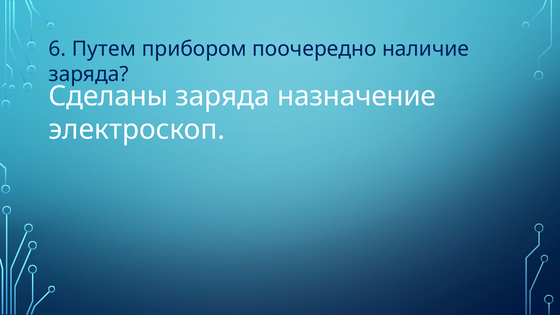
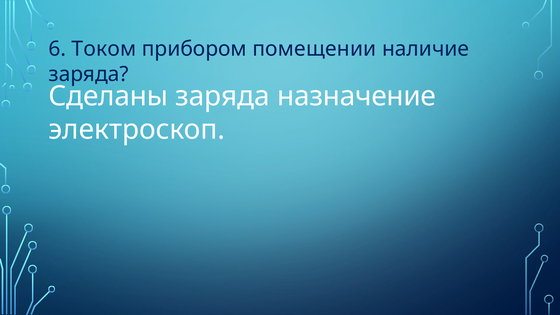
Путем: Путем -> Током
поочередно: поочередно -> помещении
